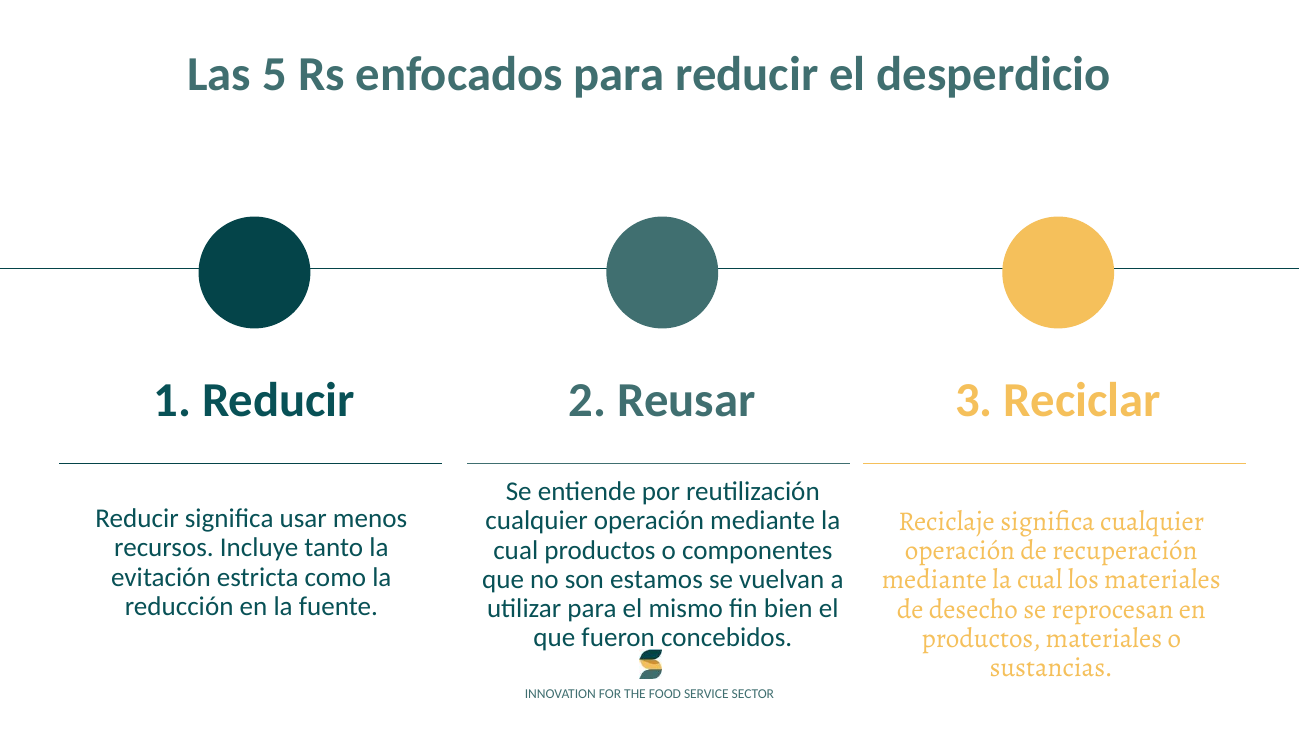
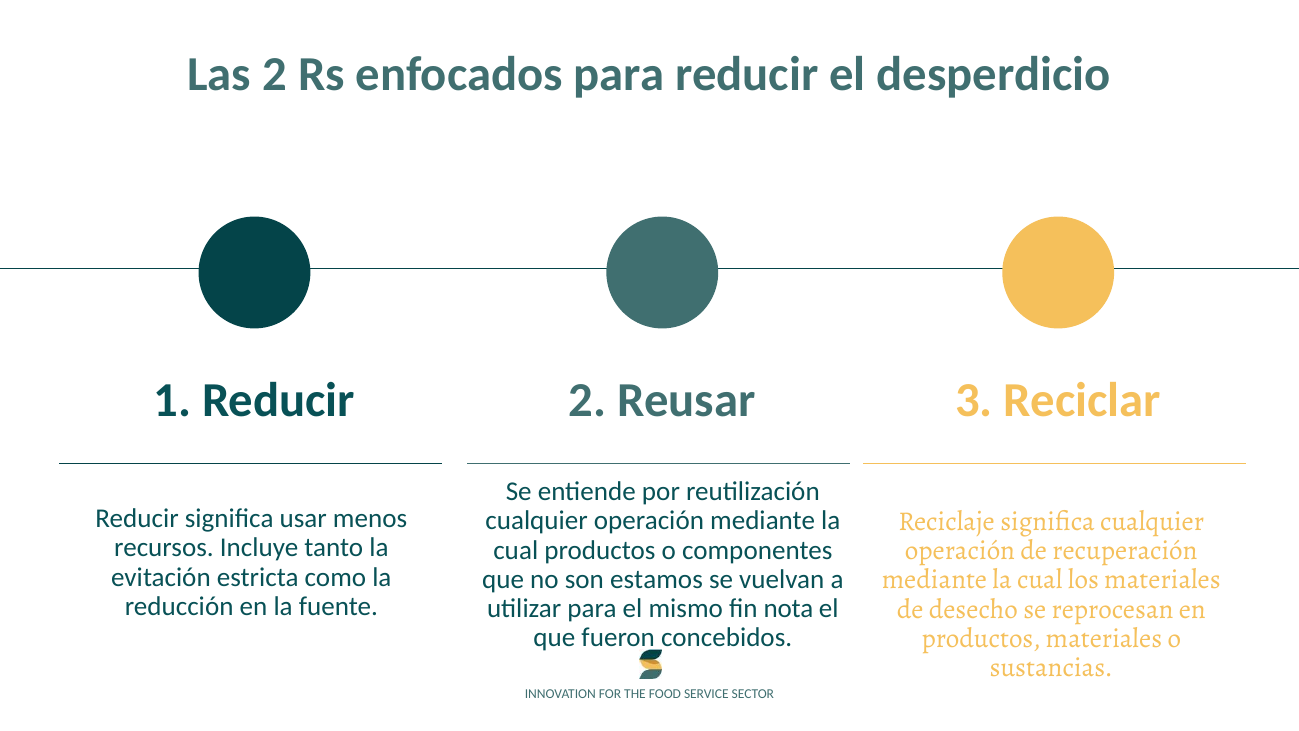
Las 5: 5 -> 2
bien: bien -> nota
